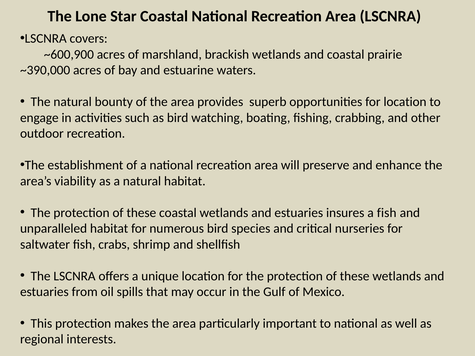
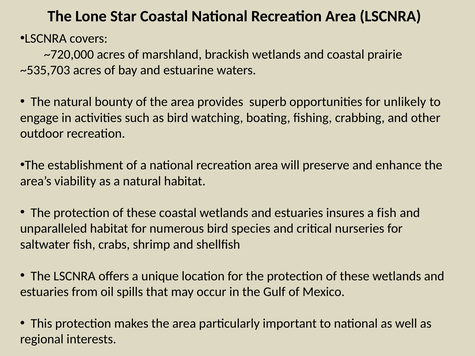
~600,900: ~600,900 -> ~720,000
~390,000: ~390,000 -> ~535,703
for location: location -> unlikely
